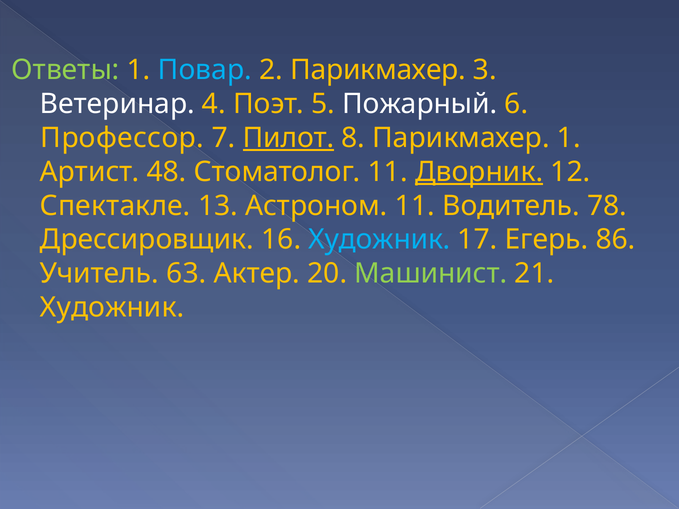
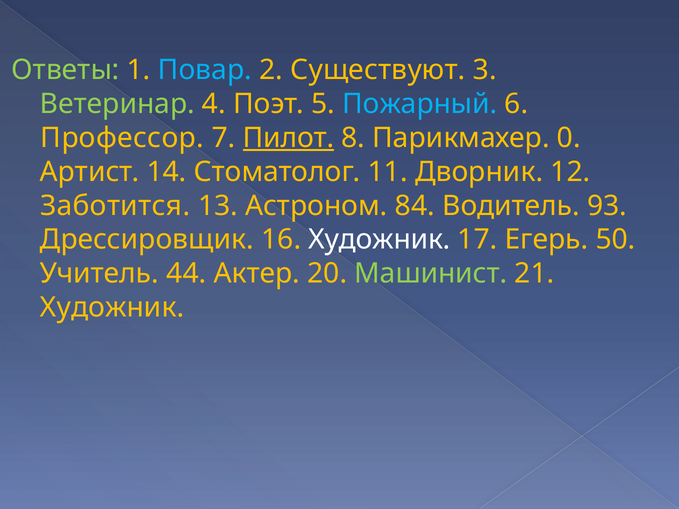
2 Парикмахер: Парикмахер -> Существуют
Ветеринар colour: white -> light green
Пожарный colour: white -> light blue
Парикмахер 1: 1 -> 0
48: 48 -> 14
Дворник underline: present -> none
Спектакле: Спектакле -> Заботится
Астроном 11: 11 -> 84
78: 78 -> 93
Художник at (379, 240) colour: light blue -> white
86: 86 -> 50
63: 63 -> 44
